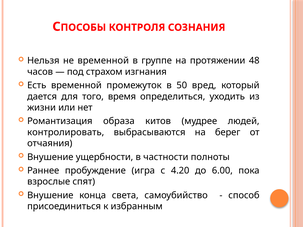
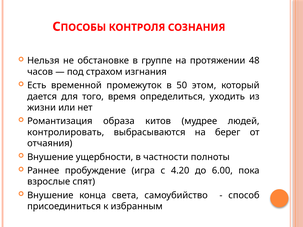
не временной: временной -> обстановке
вред: вред -> этом
